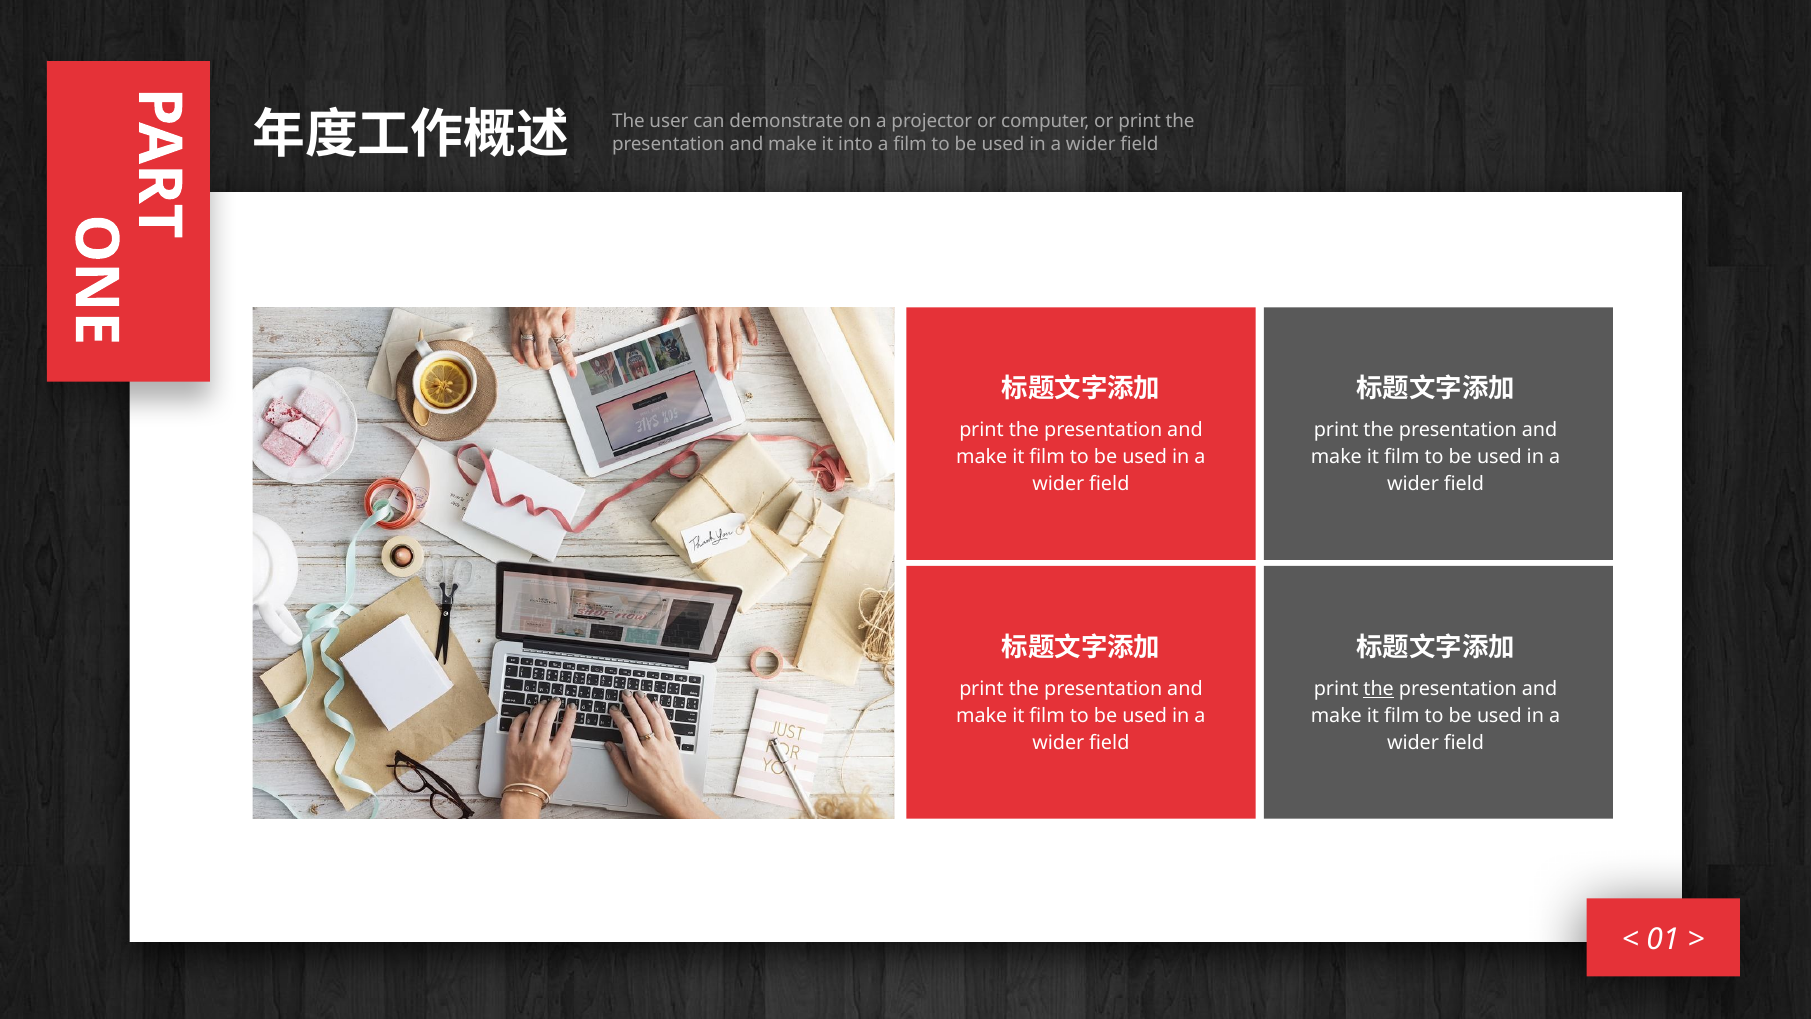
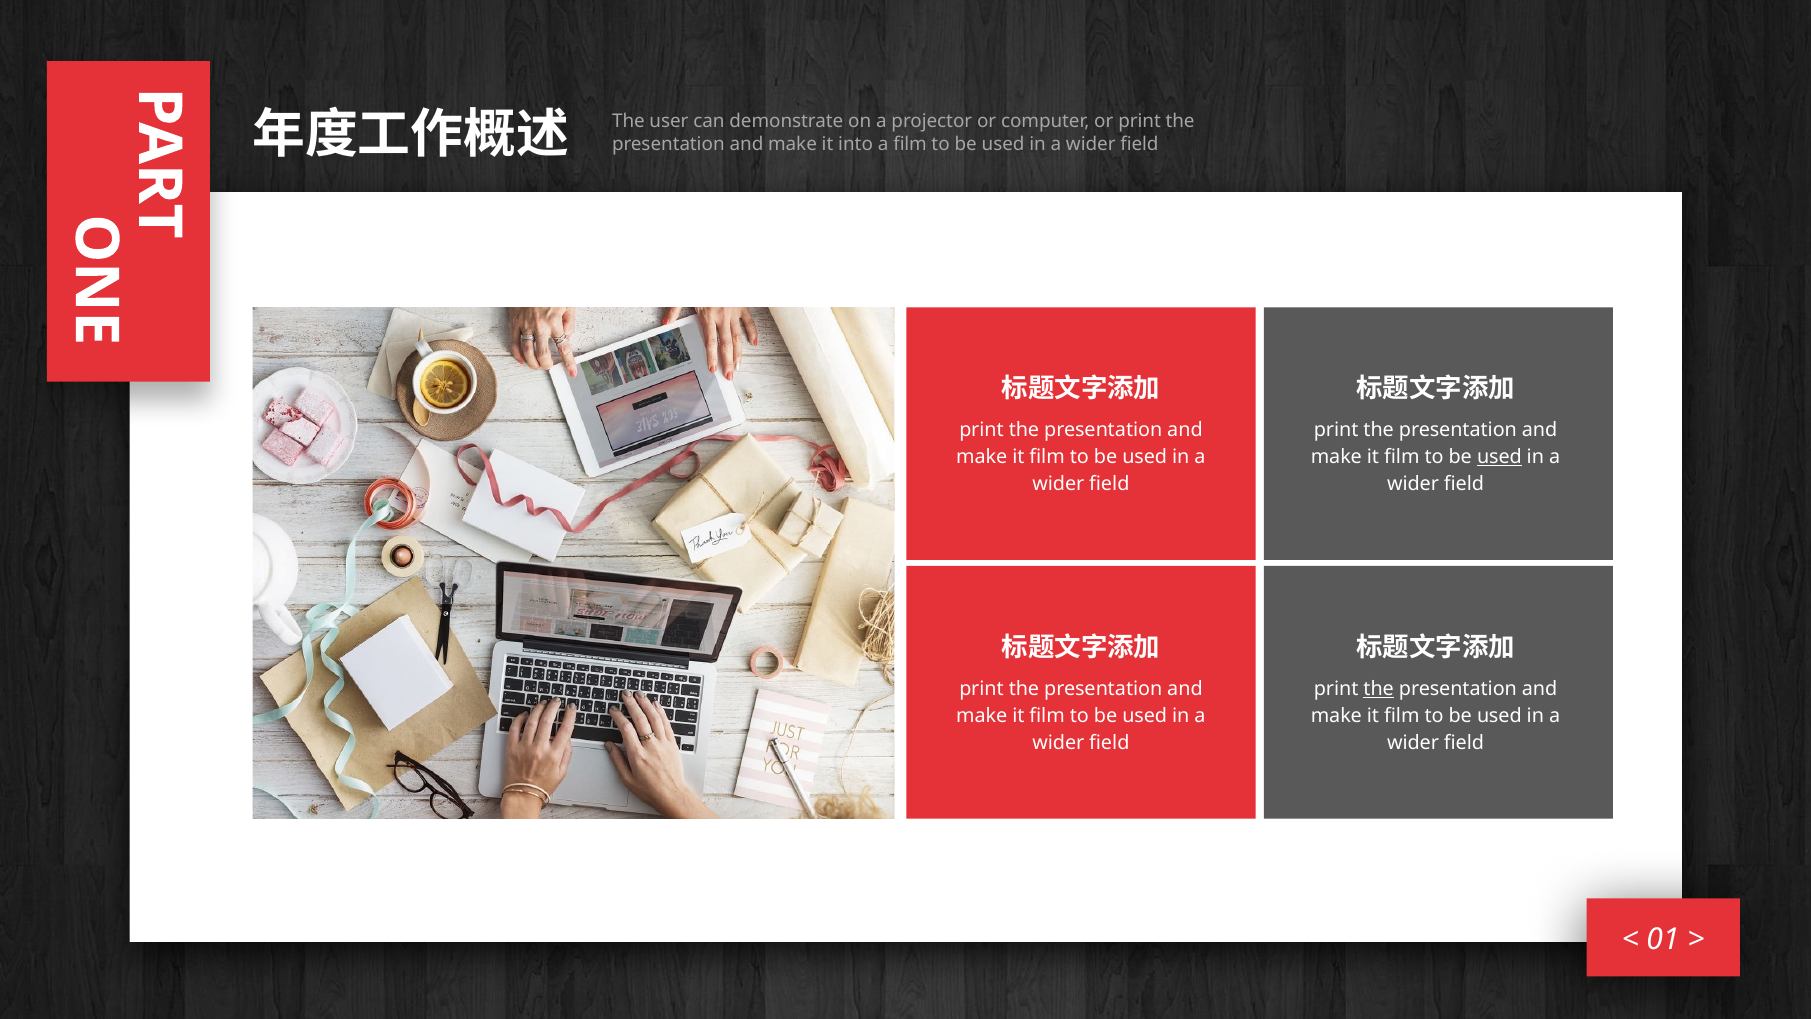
used at (1499, 457) underline: none -> present
